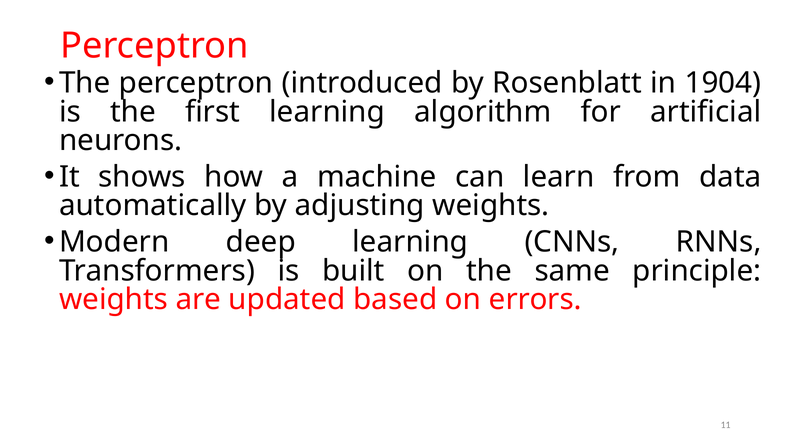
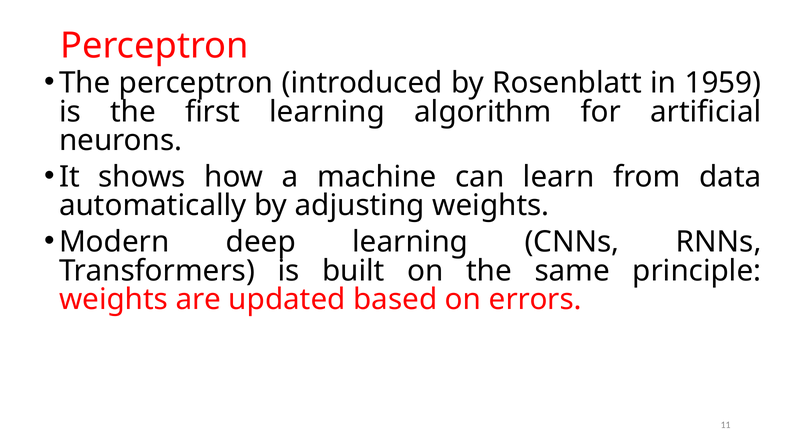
1904: 1904 -> 1959
